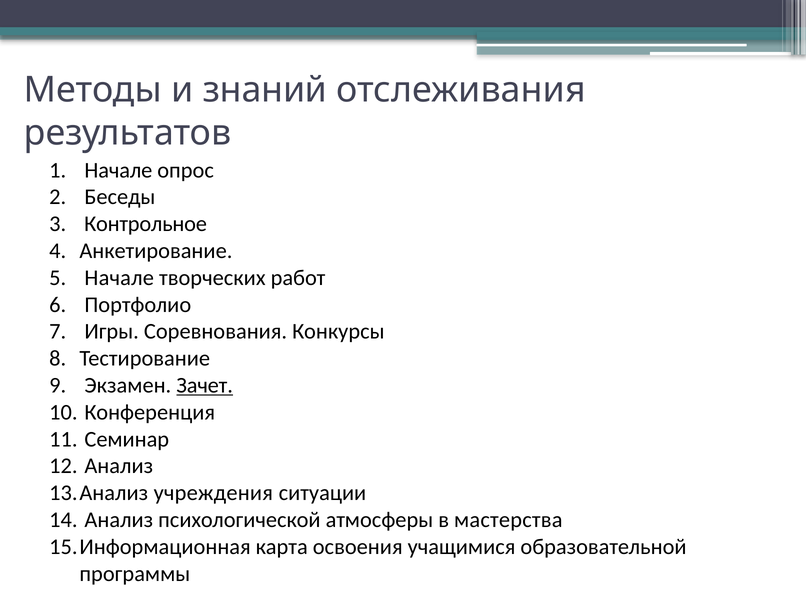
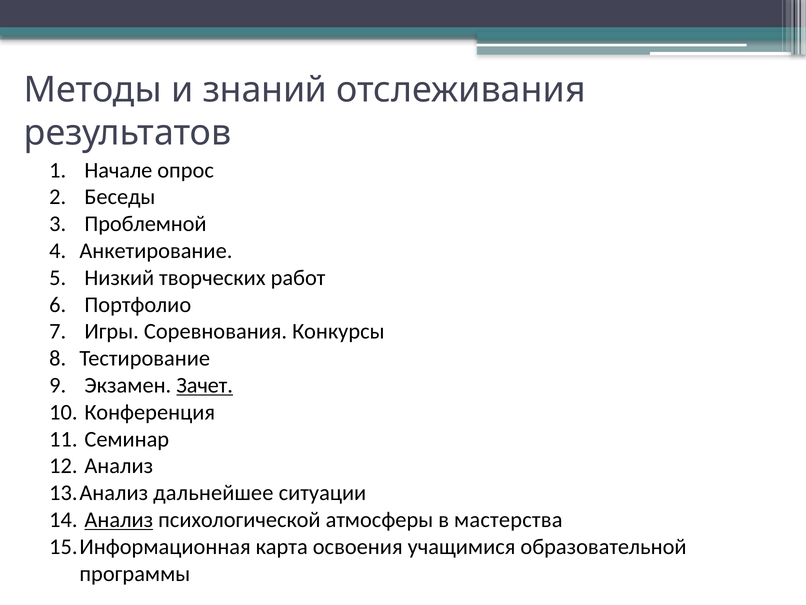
Контрольное: Контрольное -> Проблемной
Начале at (119, 277): Начале -> Низкий
учреждения: учреждения -> дальнейшее
Анализ at (119, 519) underline: none -> present
